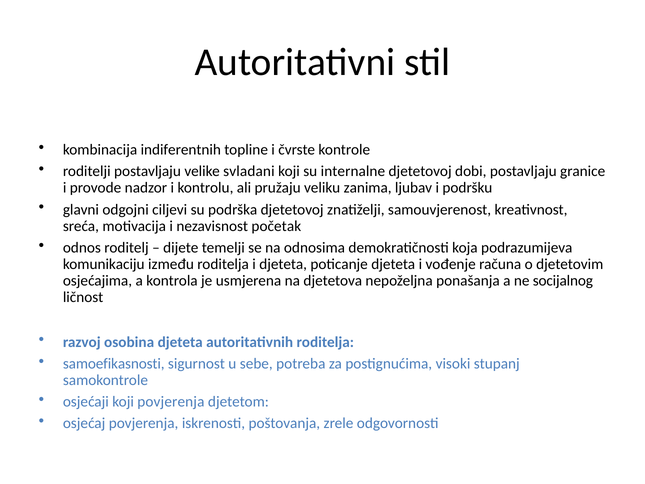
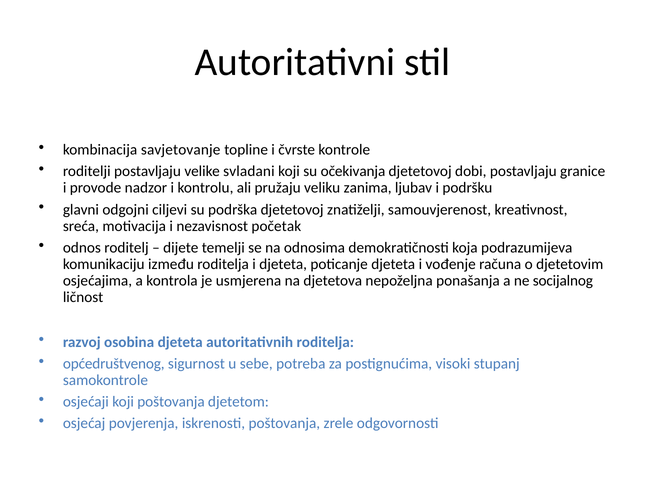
indiferentnih: indiferentnih -> savjetovanje
internalne: internalne -> očekivanja
samoefikasnosti: samoefikasnosti -> općedruštvenog
koji povjerenja: povjerenja -> poštovanja
